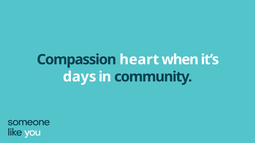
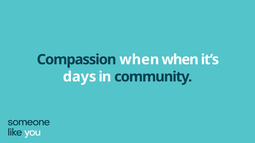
Compassion heart: heart -> when
